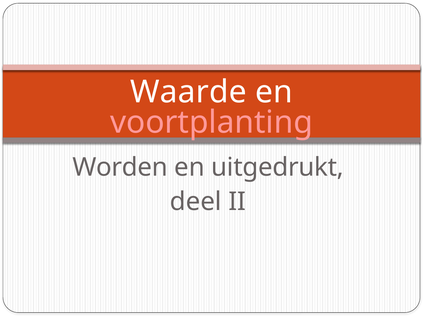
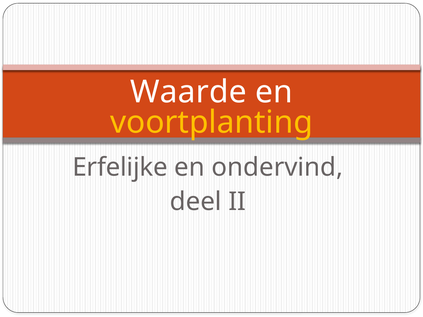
voortplanting colour: pink -> yellow
Worden: Worden -> Erfelijke
uitgedrukt: uitgedrukt -> ondervind
